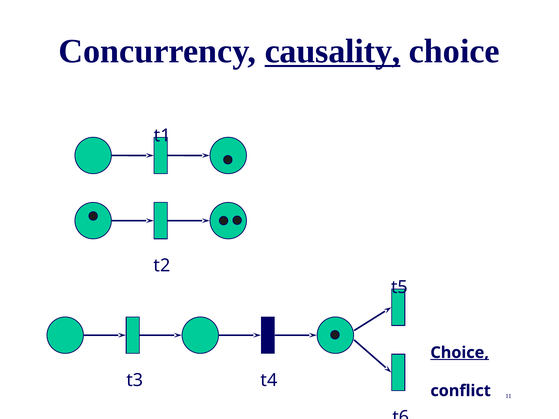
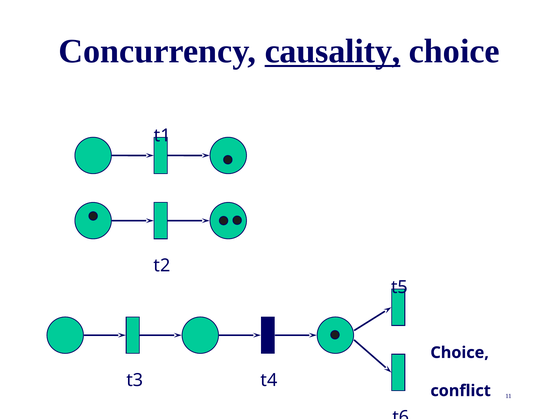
Choice at (460, 353) underline: present -> none
